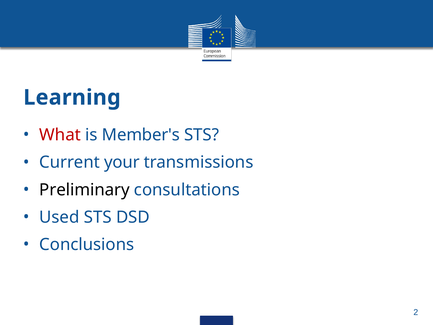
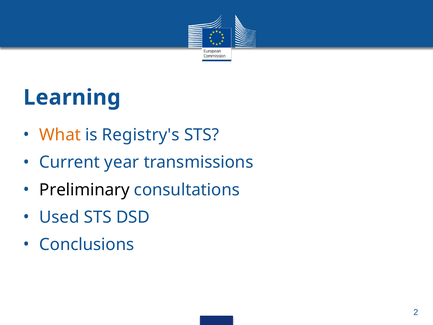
What colour: red -> orange
Member's: Member's -> Registry's
your: your -> year
